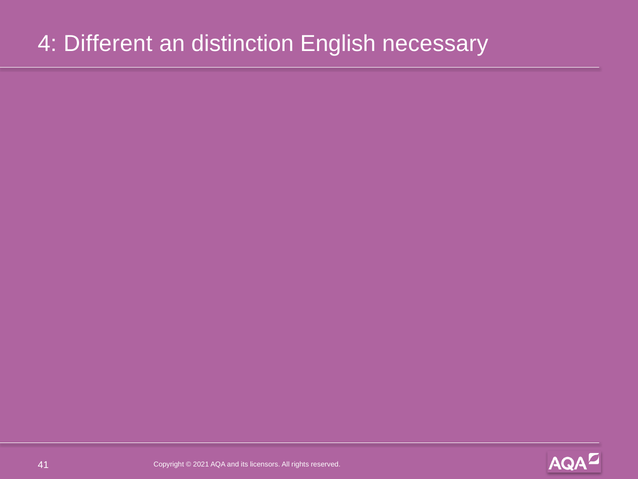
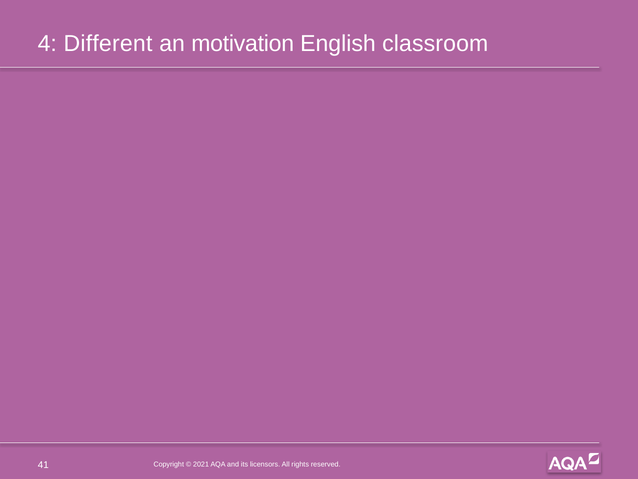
distinction: distinction -> motivation
necessary: necessary -> classroom
